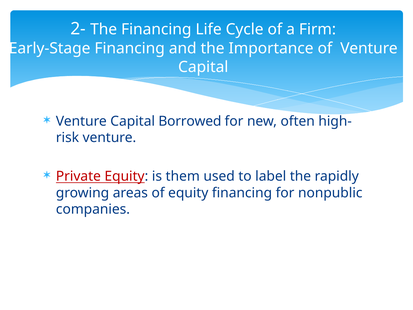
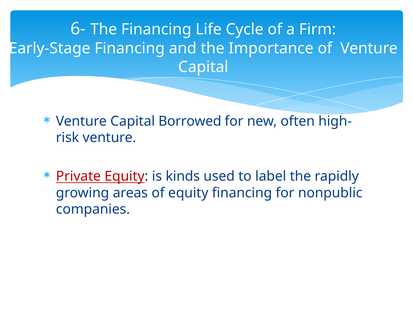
2-: 2- -> 6-
them: them -> kinds
